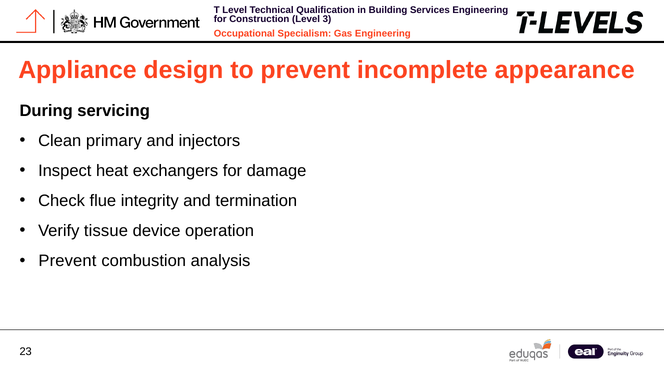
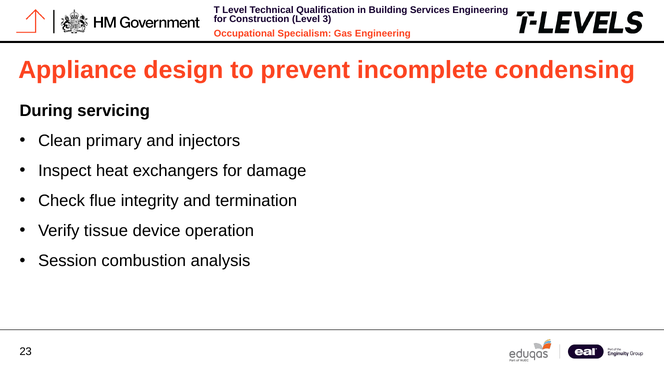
appearance: appearance -> condensing
Prevent at (67, 261): Prevent -> Session
